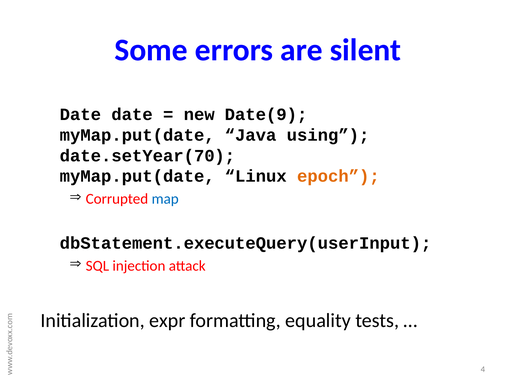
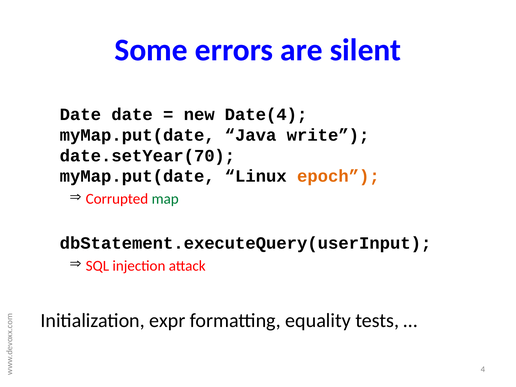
Date(9: Date(9 -> Date(4
using: using -> write
map colour: blue -> green
